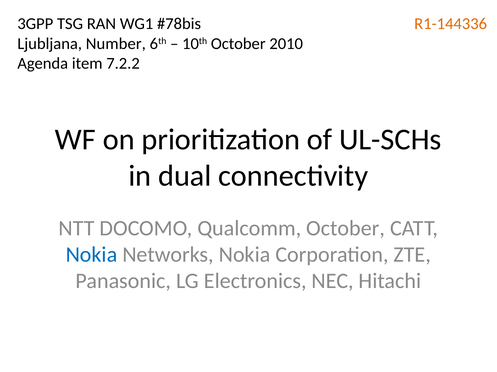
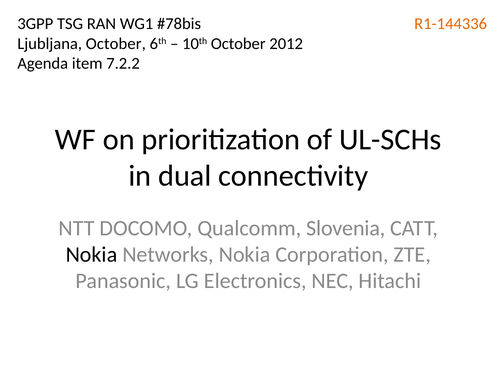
Ljubljana Number: Number -> October
2010: 2010 -> 2012
Qualcomm October: October -> Slovenia
Nokia at (92, 255) colour: blue -> black
